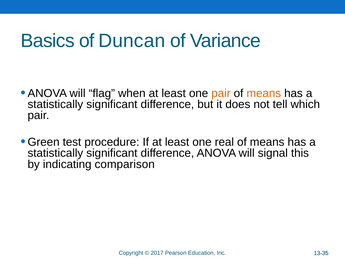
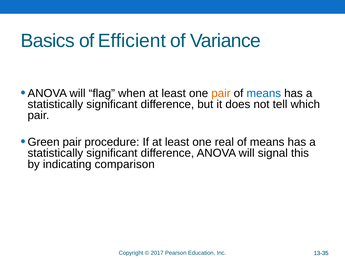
Duncan: Duncan -> Efficient
means at (264, 93) colour: orange -> blue
Green test: test -> pair
